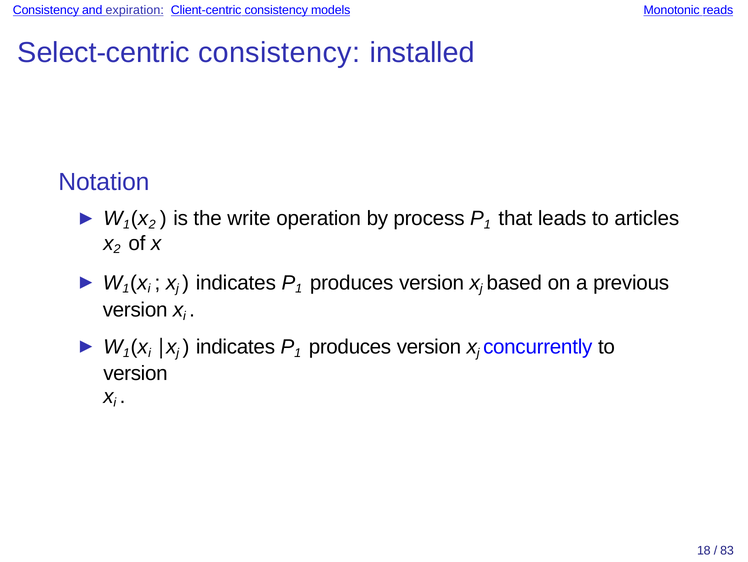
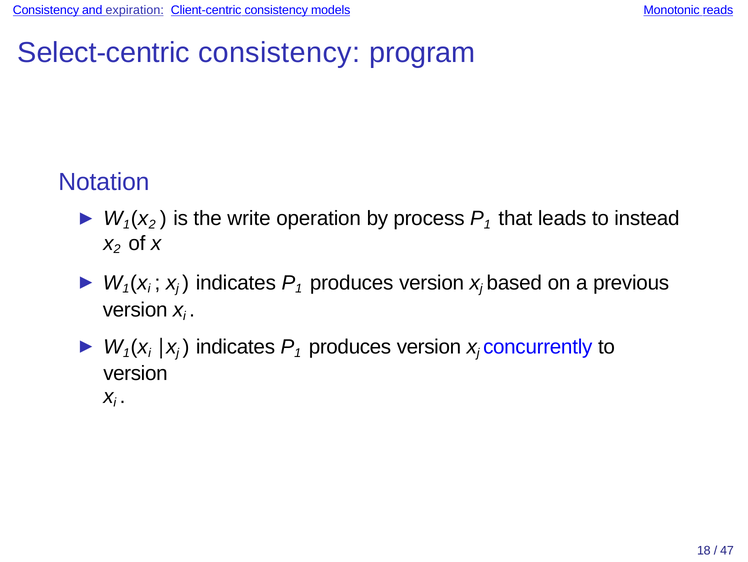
installed: installed -> program
articles: articles -> instead
83: 83 -> 47
